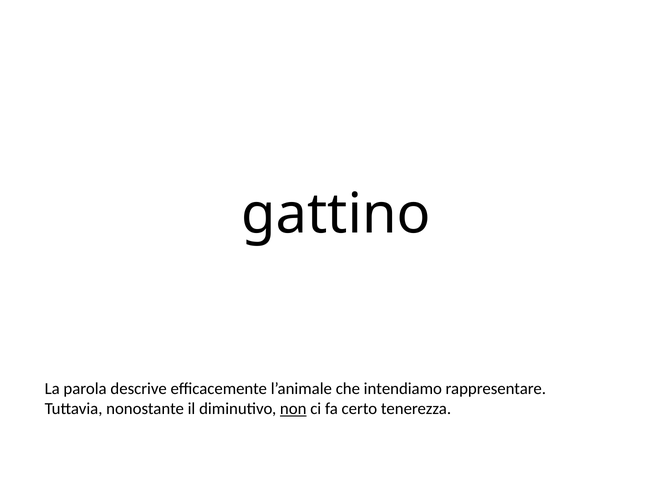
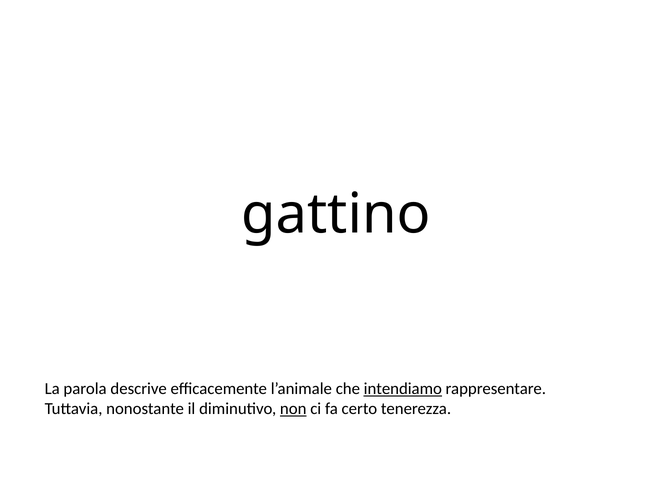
intendiamo underline: none -> present
